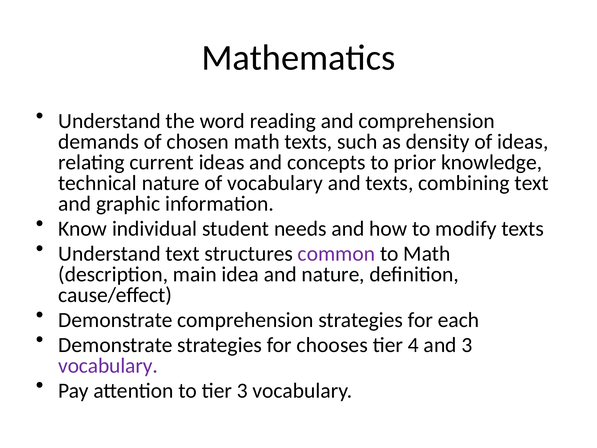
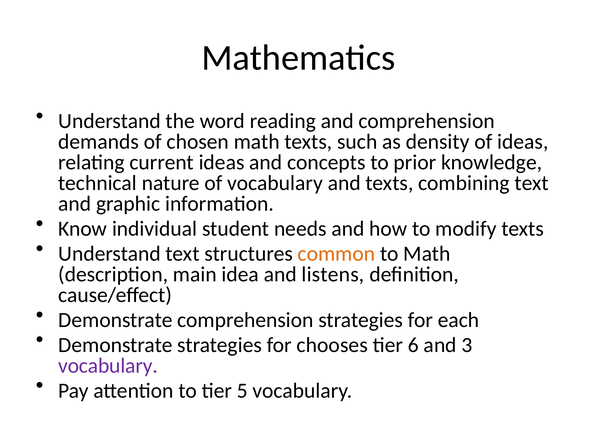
common colour: purple -> orange
and nature: nature -> listens
4: 4 -> 6
tier 3: 3 -> 5
